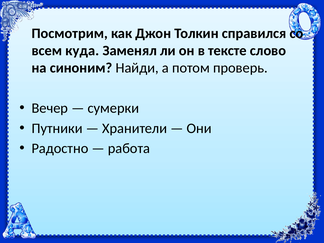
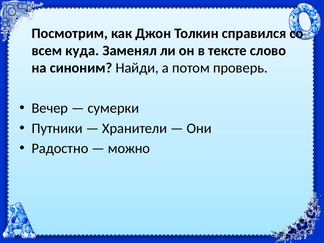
работа: работа -> можно
